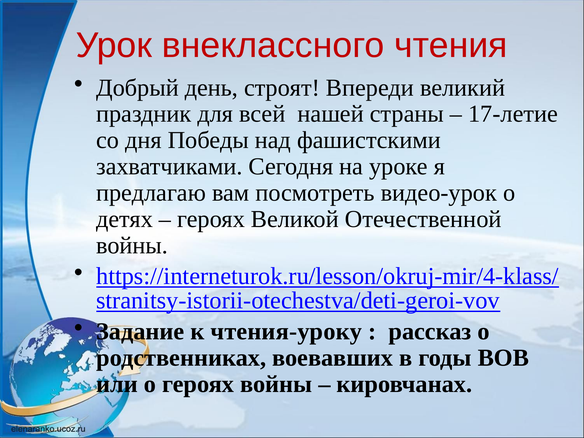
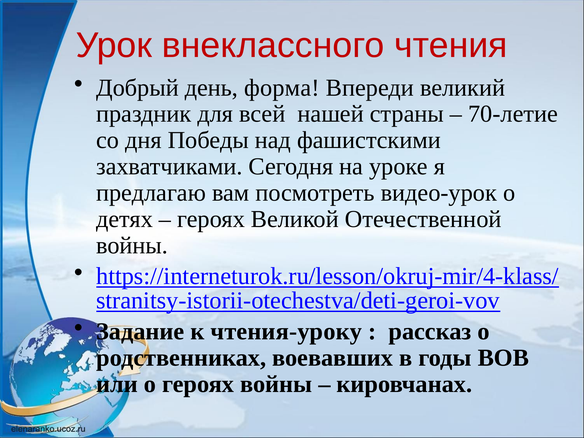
строят: строят -> форма
17-летие: 17-летие -> 70-летие
